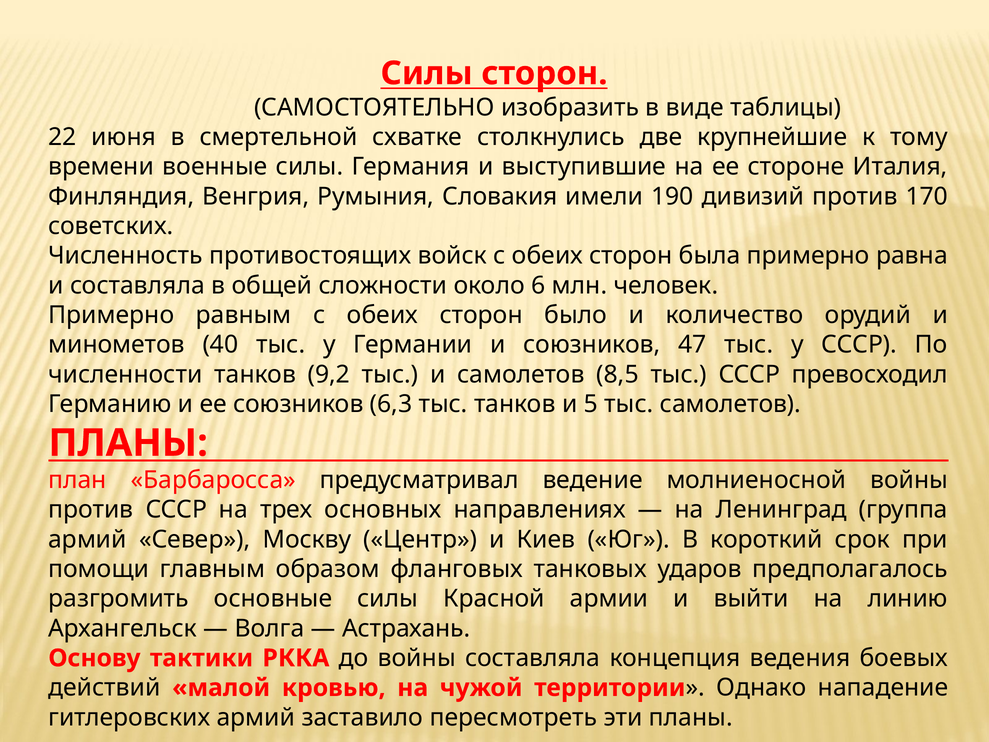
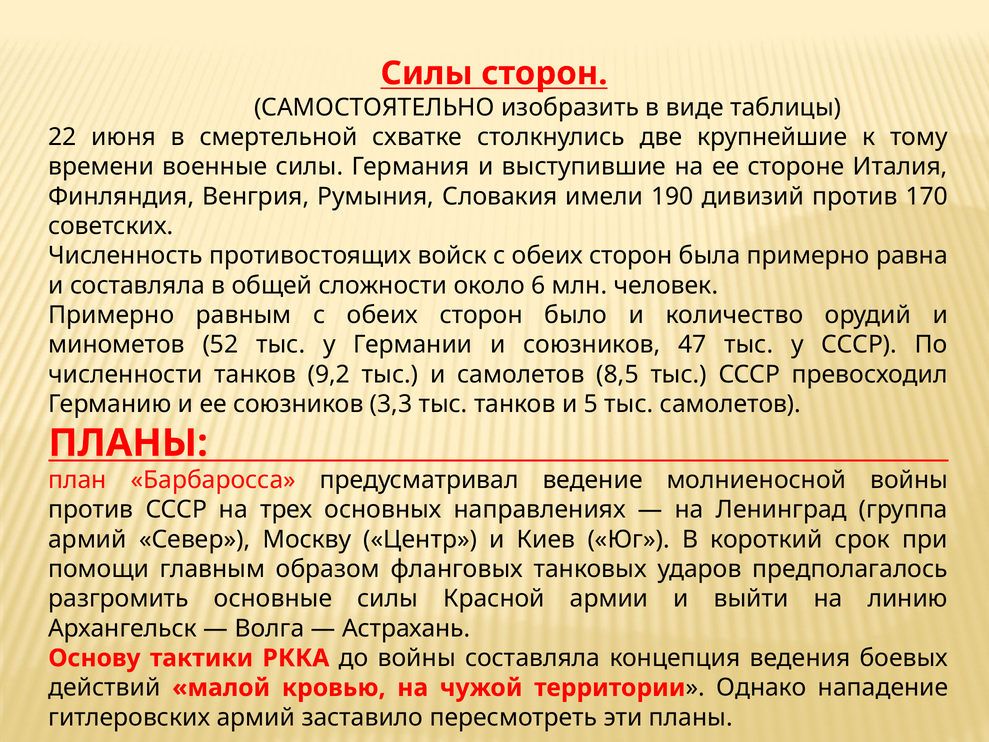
40: 40 -> 52
6,3: 6,3 -> 3,3
